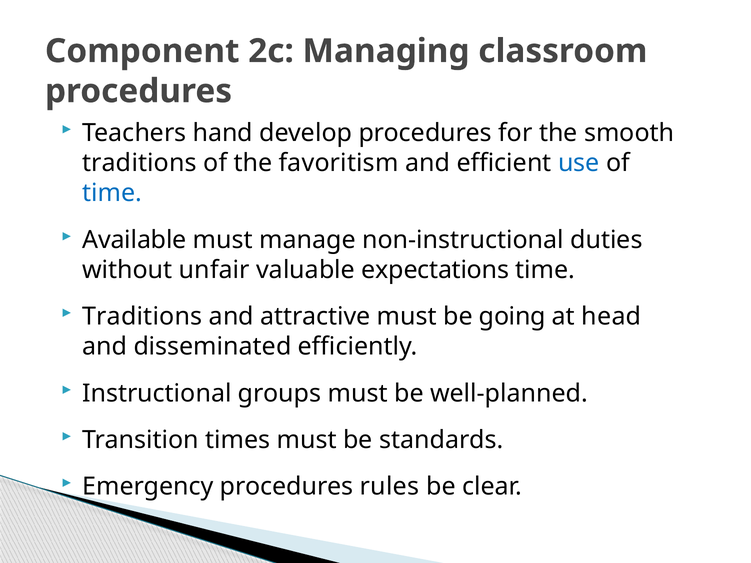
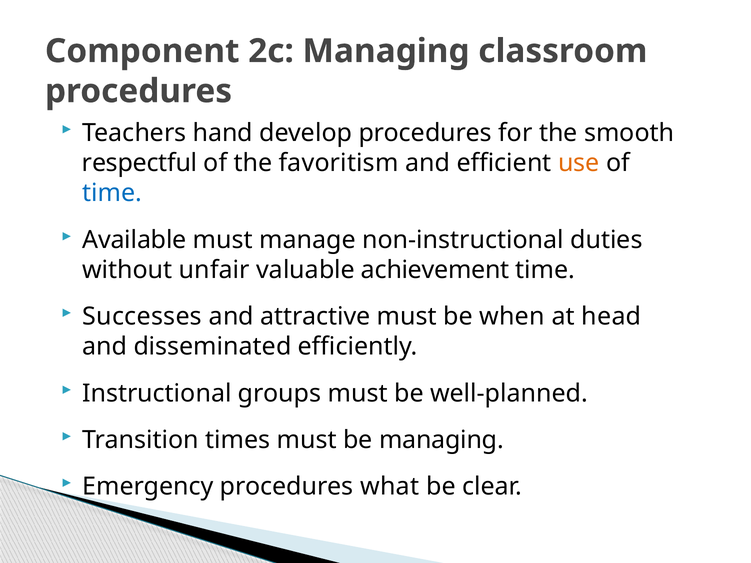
traditions at (139, 163): traditions -> respectful
use colour: blue -> orange
expectations: expectations -> achievement
Traditions at (142, 317): Traditions -> Successes
going: going -> when
be standards: standards -> managing
rules: rules -> what
